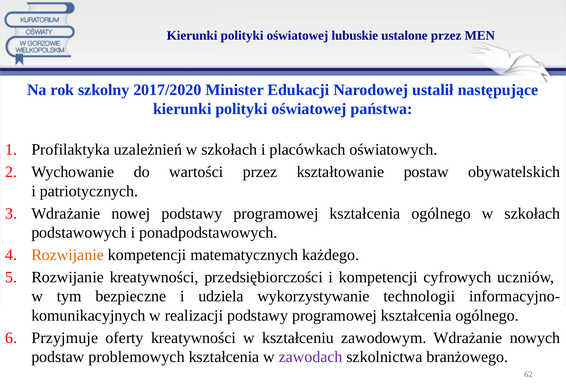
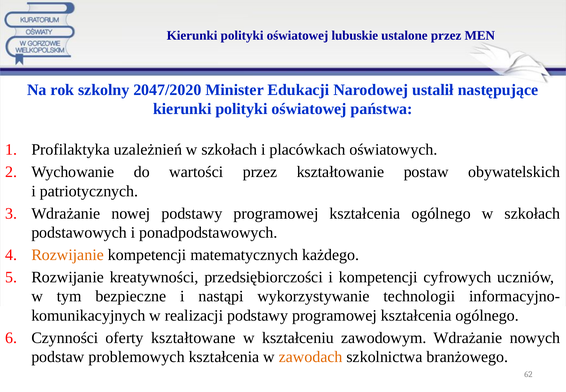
2017/2020: 2017/2020 -> 2047/2020
udziela: udziela -> nastąpi
Przyjmuje: Przyjmuje -> Czynności
oferty kreatywności: kreatywności -> kształtowane
zawodach colour: purple -> orange
